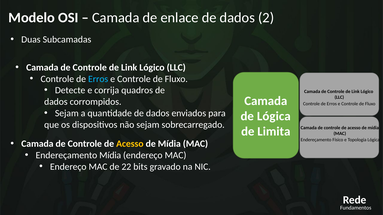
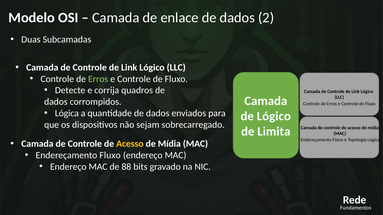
Erros at (98, 79) colour: light blue -> light green
Sejam at (67, 113): Sejam -> Lógica
de Lógica: Lógica -> Lógico
Endereçamento Mídia: Mídia -> Fluxo
22: 22 -> 88
